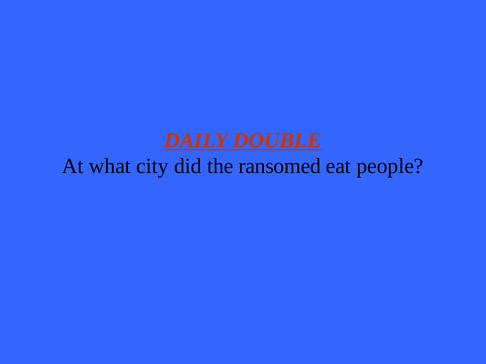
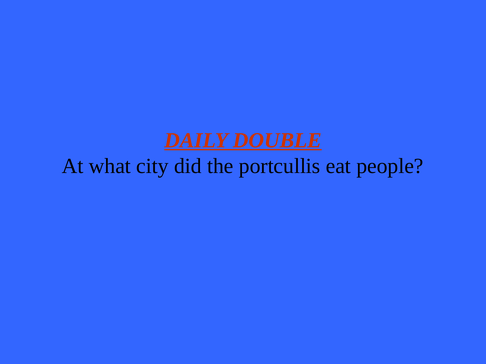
ransomed: ransomed -> portcullis
